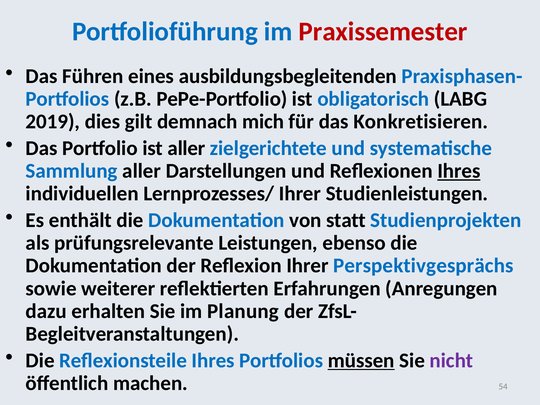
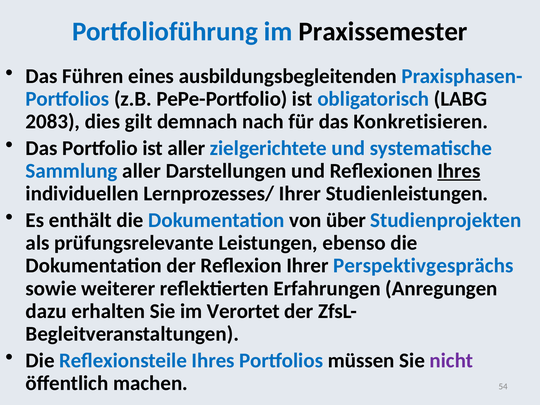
Praxissemester colour: red -> black
2019: 2019 -> 2083
mich: mich -> nach
statt: statt -> über
Planung: Planung -> Verortet
müssen underline: present -> none
